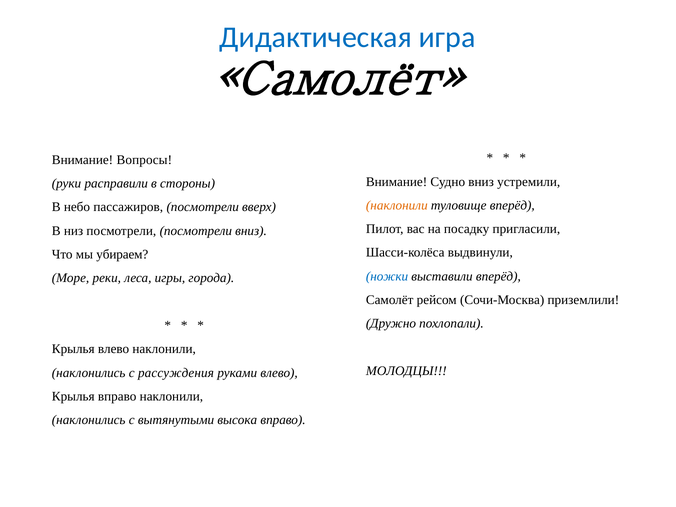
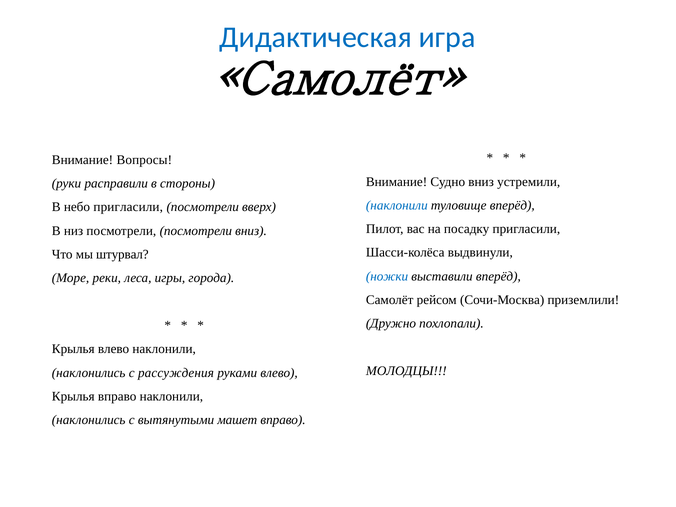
наклонили at (397, 205) colour: orange -> blue
небо пассажиров: пассажиров -> пригласили
убираем: убираем -> штурвал
высока: высока -> машет
